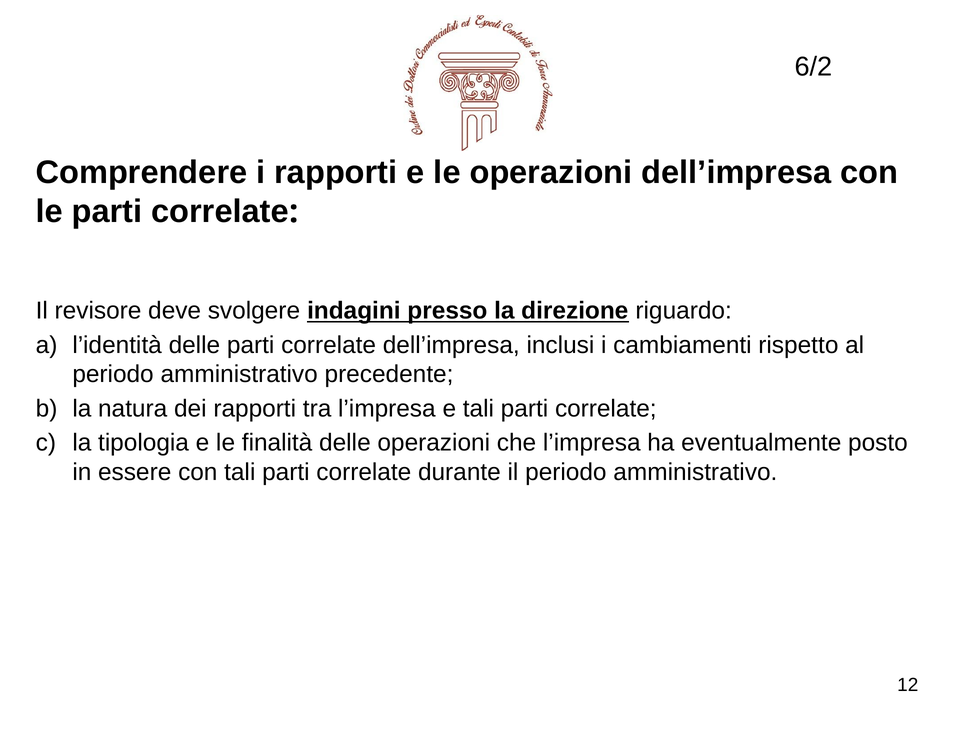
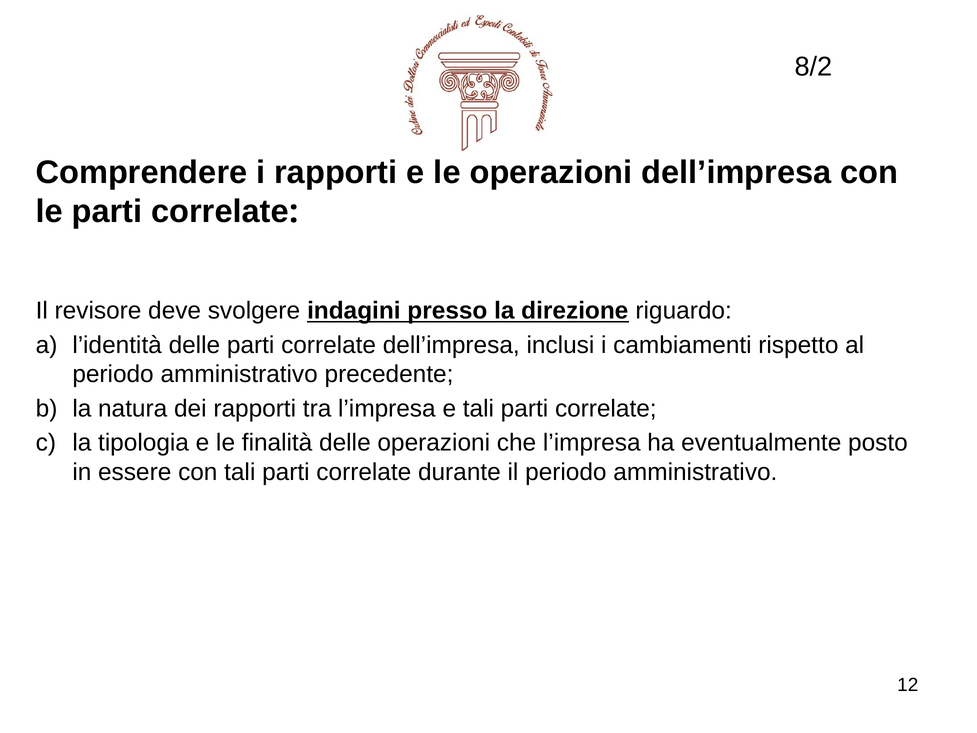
6/2: 6/2 -> 8/2
